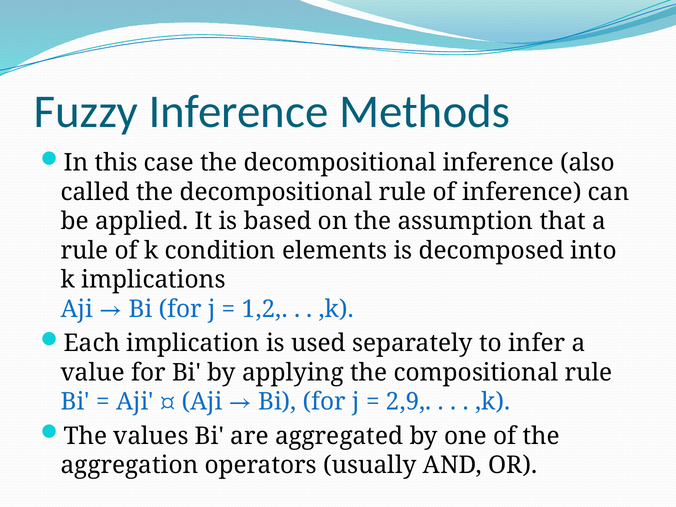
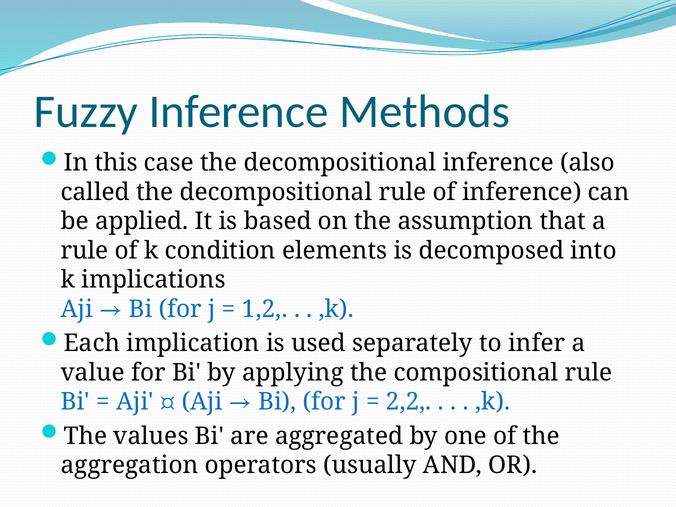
2,9: 2,9 -> 2,2
